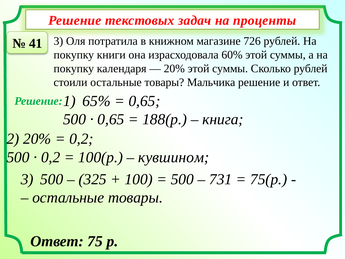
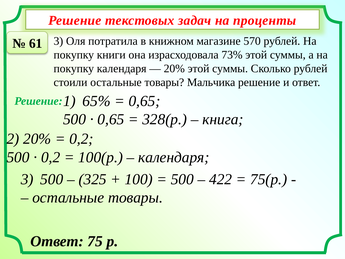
41: 41 -> 61
726: 726 -> 570
60%: 60% -> 73%
188(р: 188(р -> 328(р
кувшином at (174, 157): кувшином -> календаря
731: 731 -> 422
